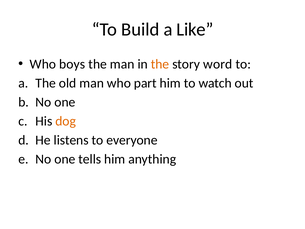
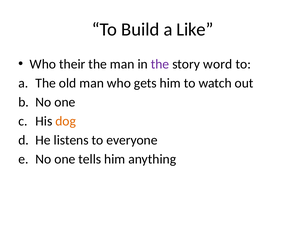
boys: boys -> their
the at (160, 64) colour: orange -> purple
part: part -> gets
